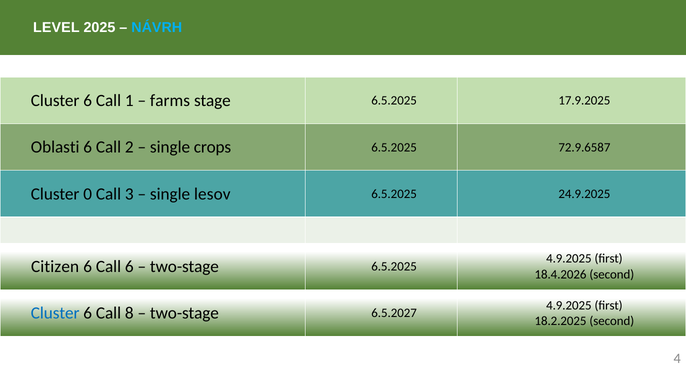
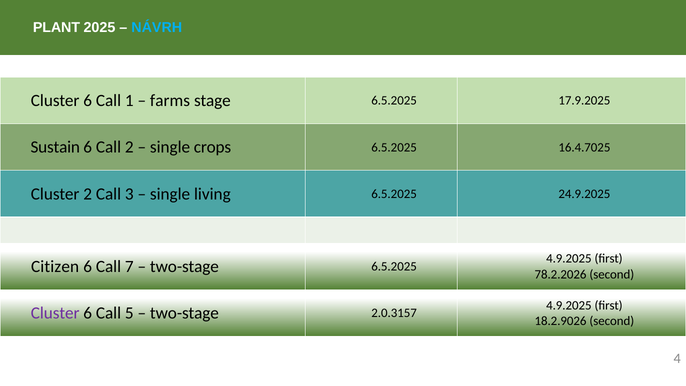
LEVEL: LEVEL -> PLANT
Oblasti: Oblasti -> Sustain
72.9.6587: 72.9.6587 -> 16.4.7025
Cluster 0: 0 -> 2
lesov: lesov -> living
Call 6: 6 -> 7
18.4.2026: 18.4.2026 -> 78.2.2026
Cluster at (55, 313) colour: blue -> purple
8: 8 -> 5
6.5.2027: 6.5.2027 -> 2.0.3157
18.2.2025: 18.2.2025 -> 18.2.9026
